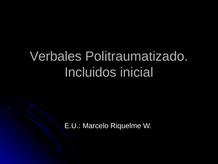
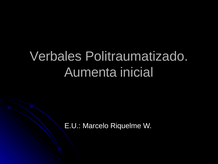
Incluidos: Incluidos -> Aumenta
